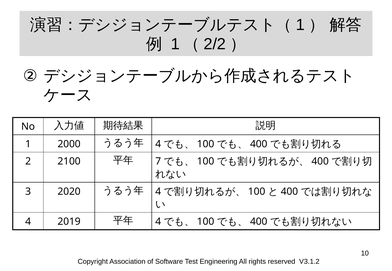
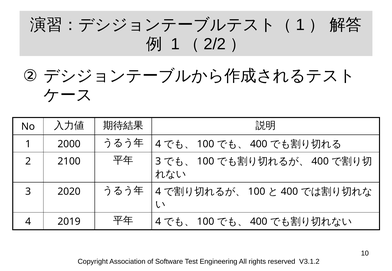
7 at (158, 162): 7 -> 3
